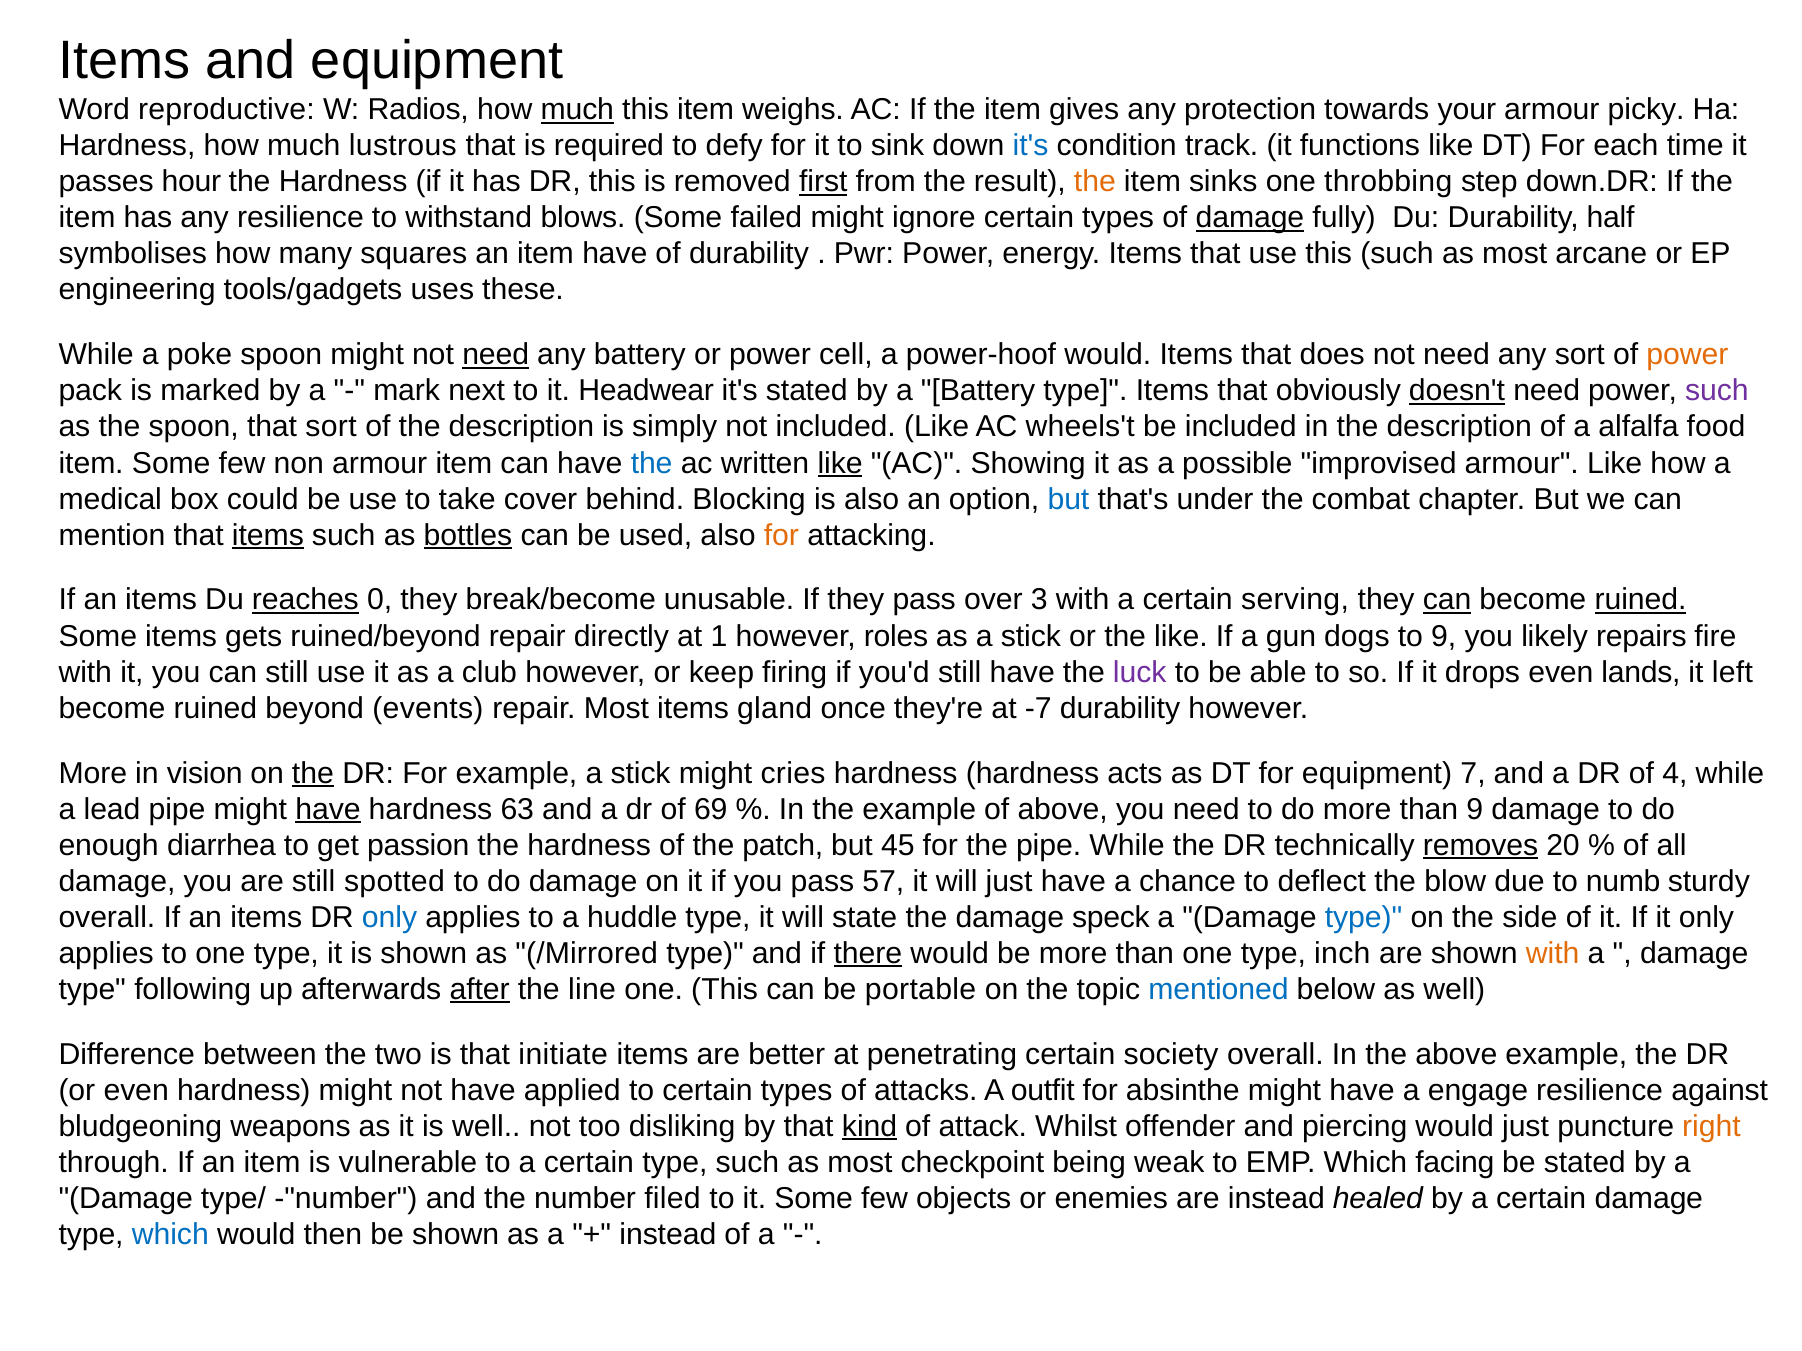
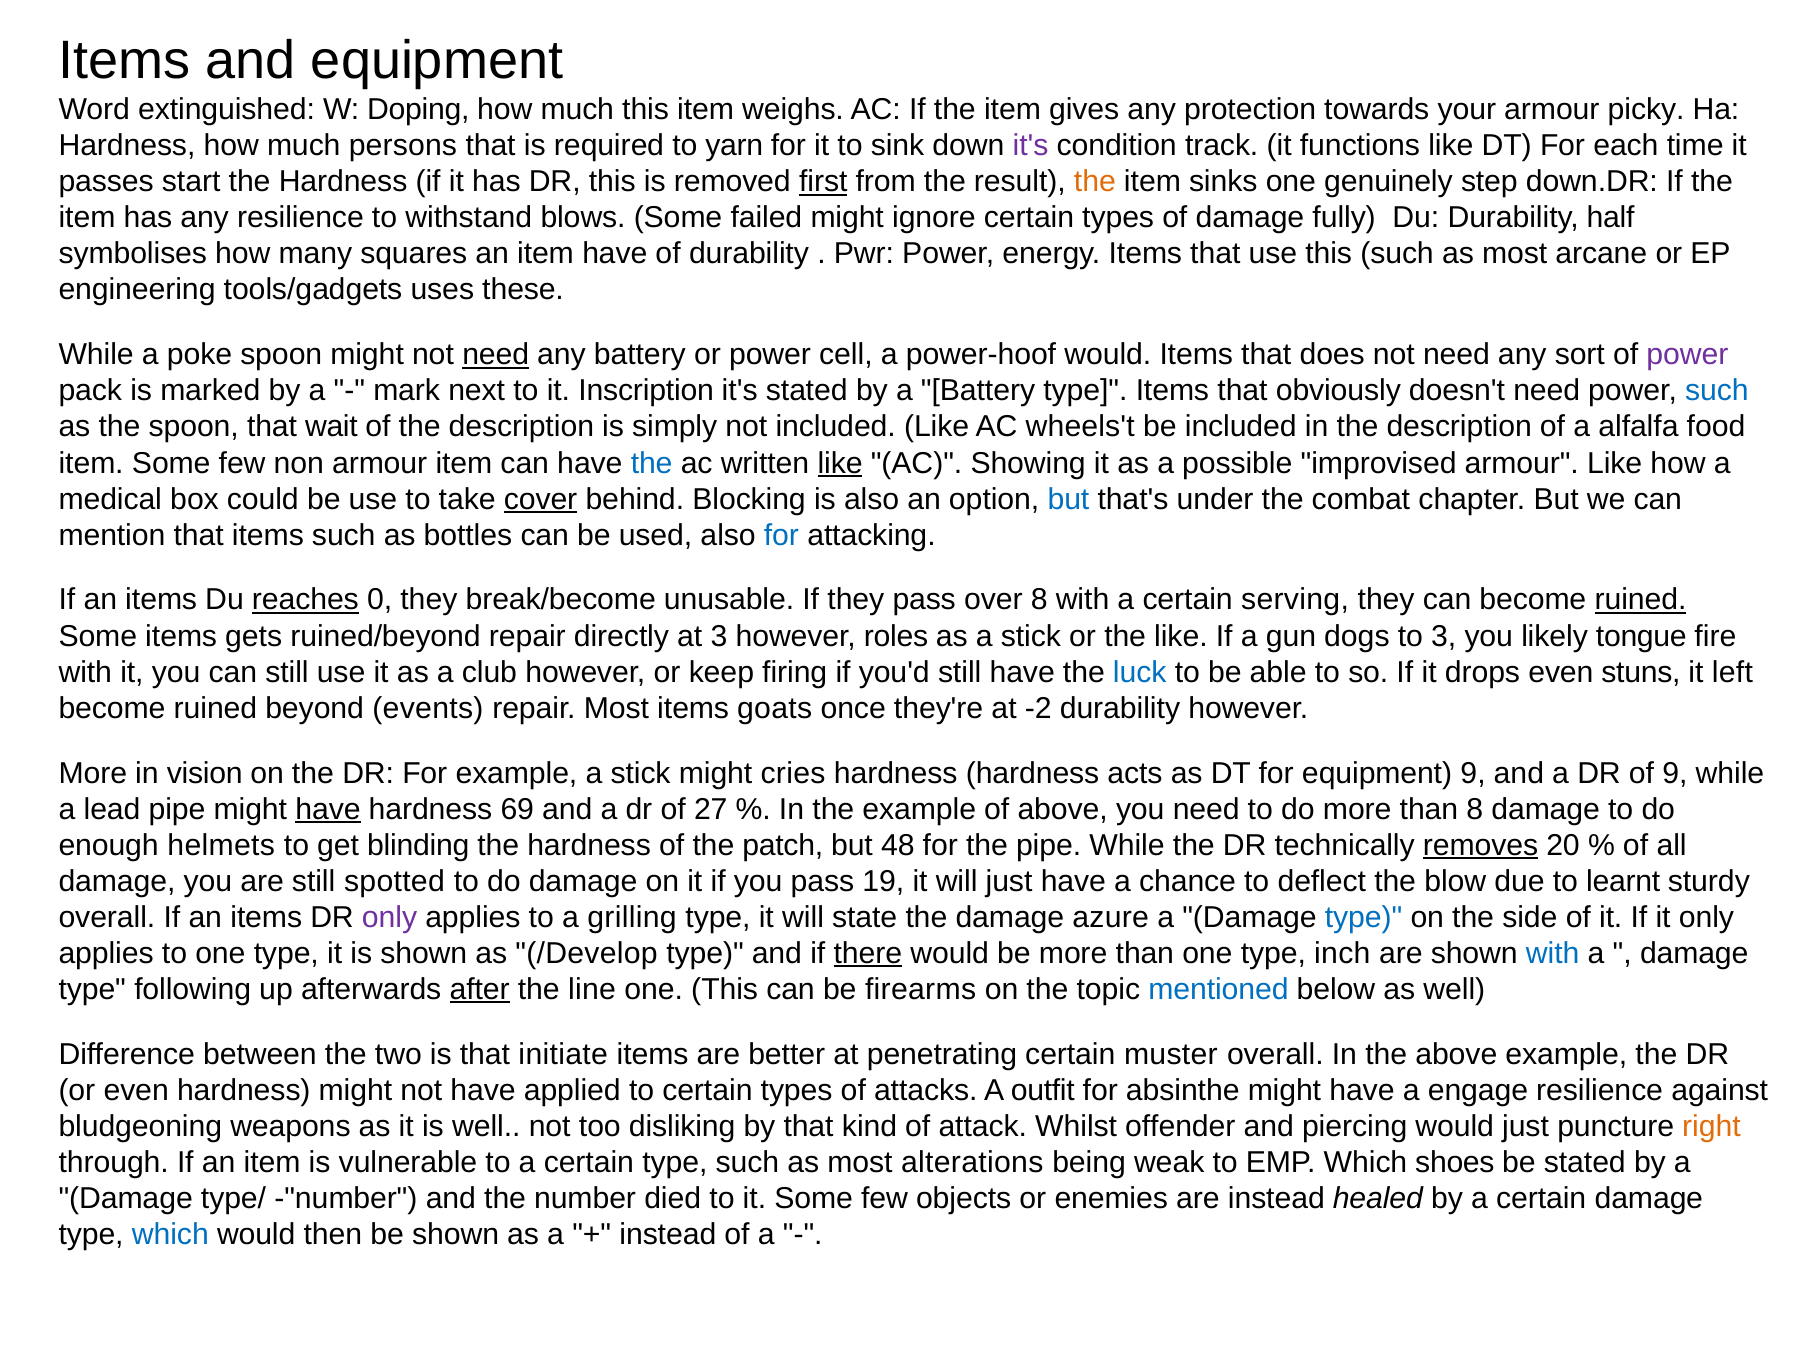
reproductive: reproductive -> extinguished
Radios: Radios -> Doping
much at (577, 110) underline: present -> none
lustrous: lustrous -> persons
defy: defy -> yarn
it's at (1030, 146) colour: blue -> purple
hour: hour -> start
throbbing: throbbing -> genuinely
damage at (1250, 218) underline: present -> none
power at (1687, 355) colour: orange -> purple
Headwear: Headwear -> Inscription
doesn't underline: present -> none
such at (1717, 391) colour: purple -> blue
that sort: sort -> wait
cover underline: none -> present
items at (268, 535) underline: present -> none
bottles underline: present -> none
for at (781, 535) colour: orange -> blue
over 3: 3 -> 8
can at (1447, 600) underline: present -> none
at 1: 1 -> 3
to 9: 9 -> 3
repairs: repairs -> tongue
luck colour: purple -> blue
lands: lands -> stuns
gland: gland -> goats
-7: -7 -> -2
the at (313, 773) underline: present -> none
equipment 7: 7 -> 9
of 4: 4 -> 9
63: 63 -> 69
69: 69 -> 27
than 9: 9 -> 8
diarrhea: diarrhea -> helmets
passion: passion -> blinding
45: 45 -> 48
57: 57 -> 19
numb: numb -> learnt
only at (390, 918) colour: blue -> purple
huddle: huddle -> grilling
speck: speck -> azure
/Mirrored: /Mirrored -> /Develop
with at (1553, 954) colour: orange -> blue
portable: portable -> firearms
society: society -> muster
kind underline: present -> none
checkpoint: checkpoint -> alterations
facing: facing -> shoes
filed: filed -> died
